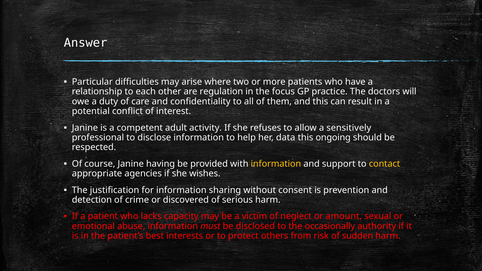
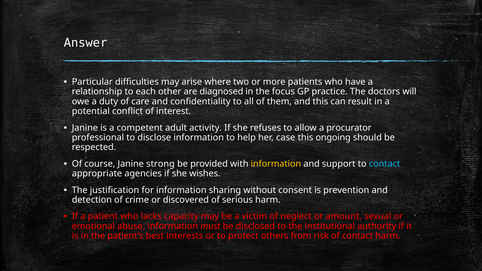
regulation: regulation -> diagnosed
sensitively: sensitively -> procurator
data: data -> case
having: having -> strong
contact at (385, 164) colour: yellow -> light blue
occasionally: occasionally -> institutional
of sudden: sudden -> contact
